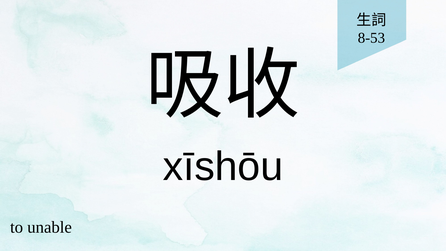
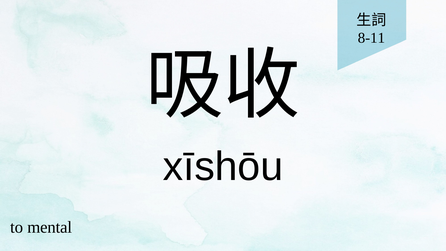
8-53: 8-53 -> 8-11
unable: unable -> mental
